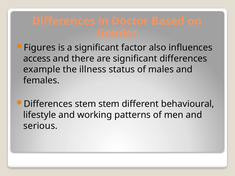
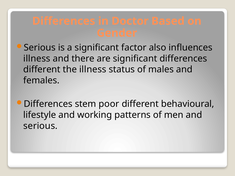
Figures at (40, 48): Figures -> Serious
access at (37, 59): access -> illness
example at (42, 70): example -> different
stem stem: stem -> poor
